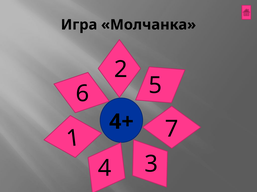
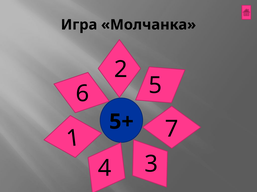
4+: 4+ -> 5+
